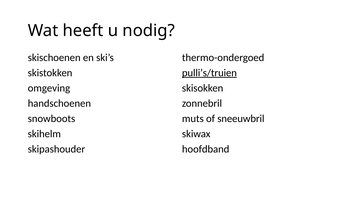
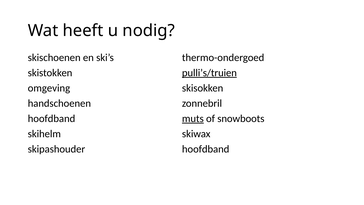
snowboots at (51, 118): snowboots -> hoofdband
muts underline: none -> present
sneeuwbril: sneeuwbril -> snowboots
